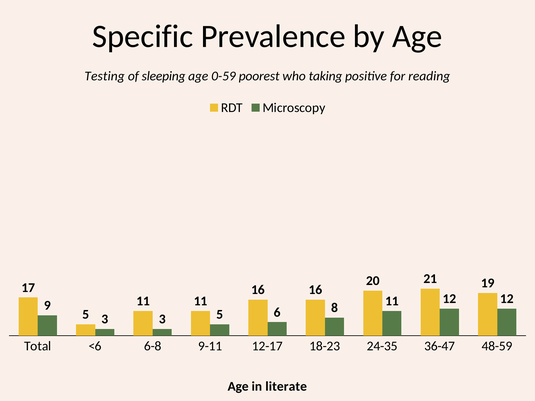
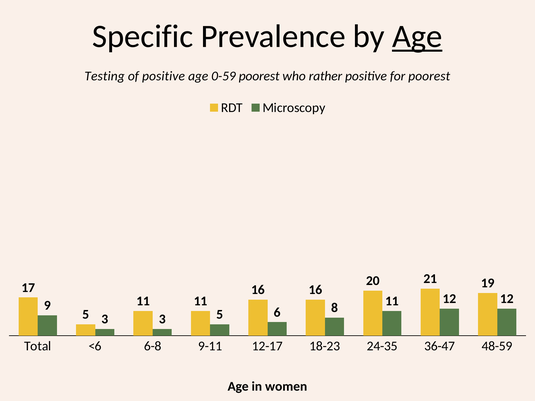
Age at (417, 37) underline: none -> present
of sleeping: sleeping -> positive
taking: taking -> rather
for reading: reading -> poorest
literate: literate -> women
